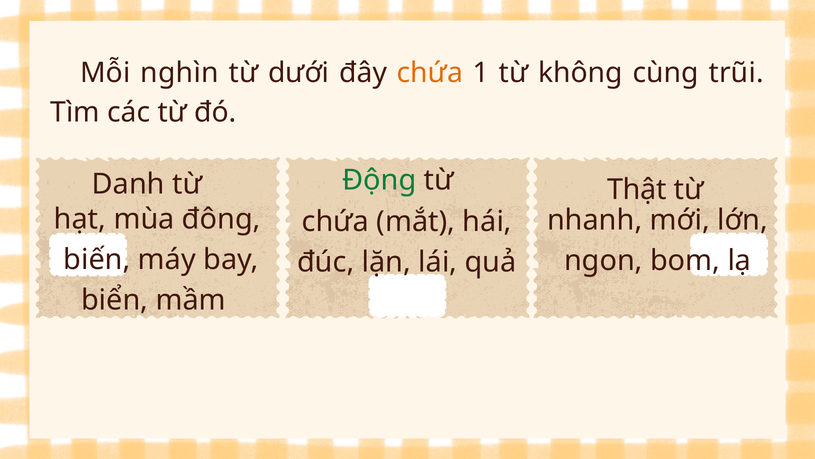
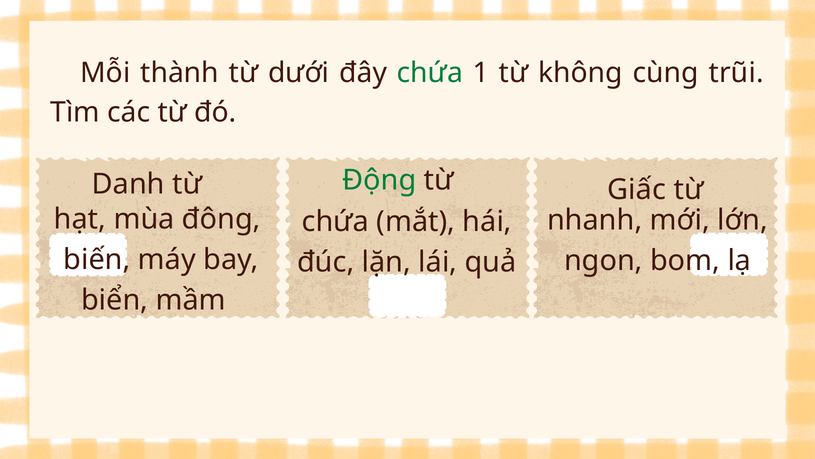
nghìn: nghìn -> thành
chứa at (430, 73) colour: orange -> green
Thật: Thật -> Giấc
